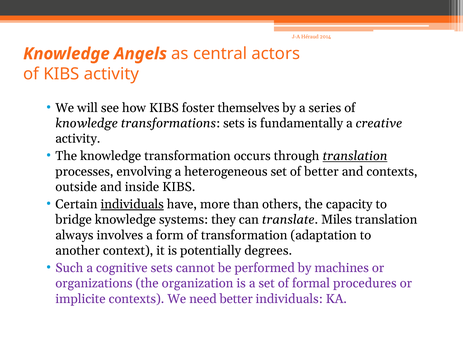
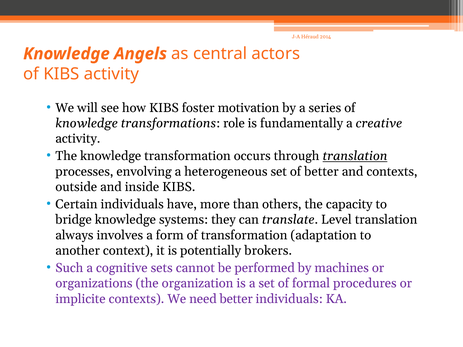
themselves: themselves -> motivation
transformations sets: sets -> role
individuals at (132, 204) underline: present -> none
Miles: Miles -> Level
degrees: degrees -> brokers
